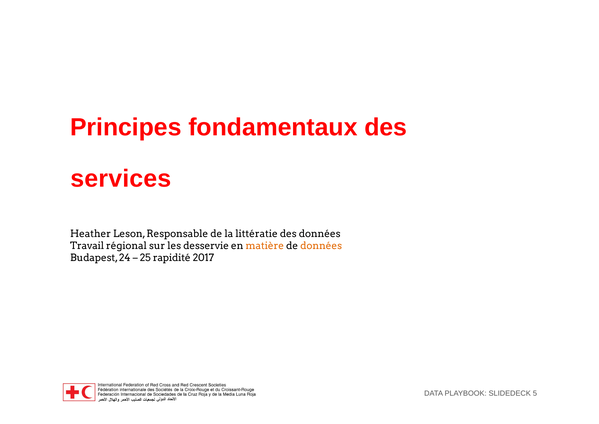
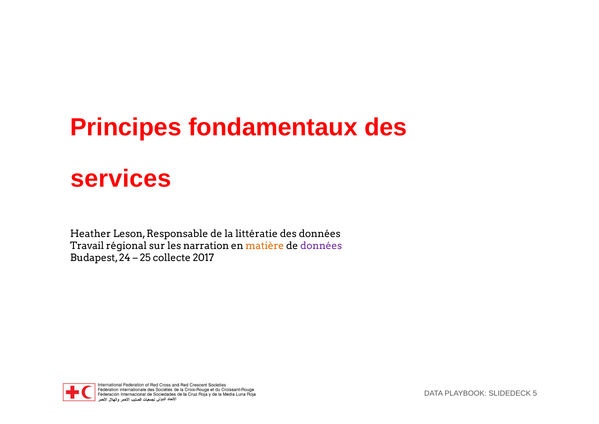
desservie: desservie -> narration
données at (321, 246) colour: orange -> purple
rapidité: rapidité -> collecte
